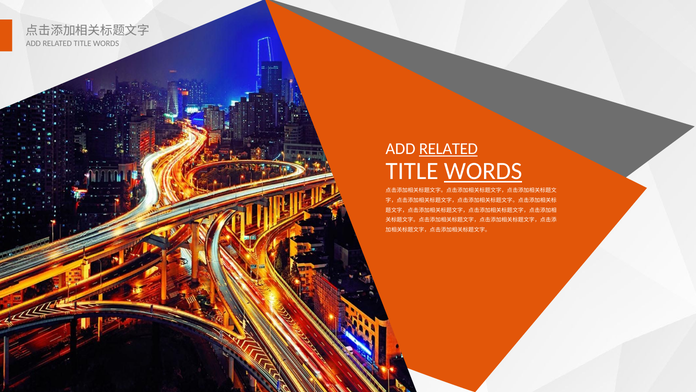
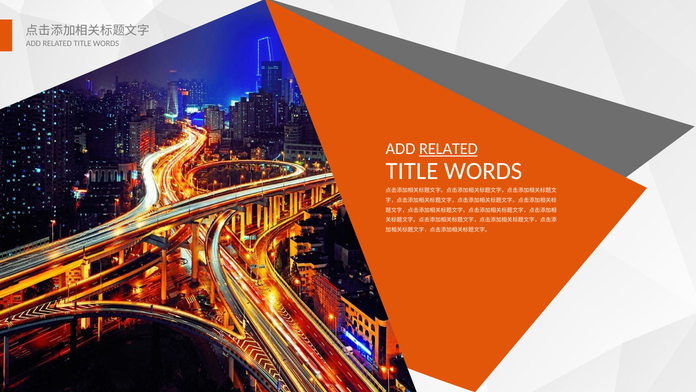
WORDS at (483, 171) underline: present -> none
